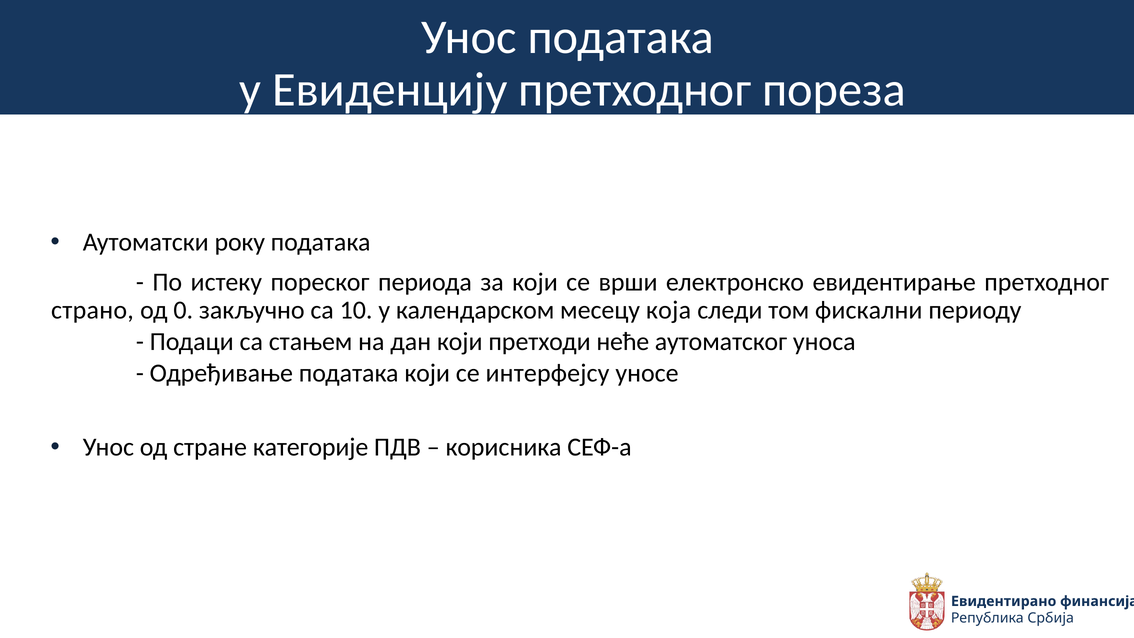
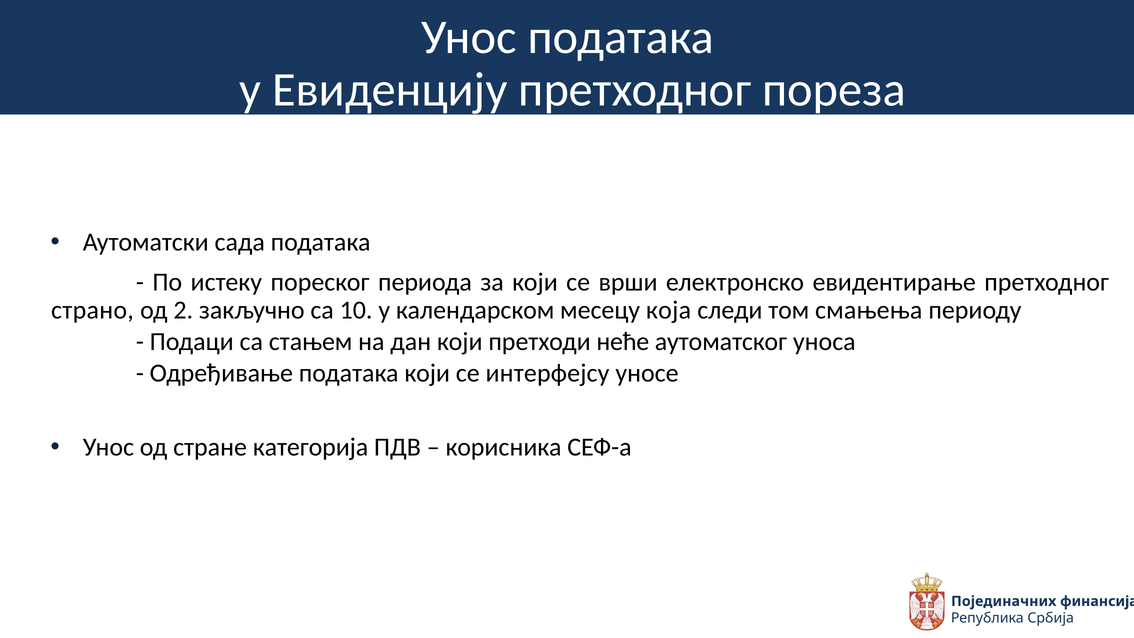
року: року -> сада
0: 0 -> 2
фискални: фискални -> смањења
категорије: категорије -> категорија
Евидентирано: Евидентирано -> Појединачних
